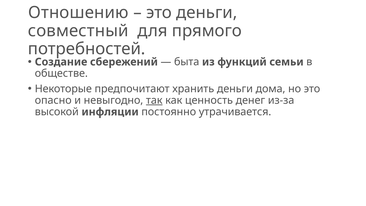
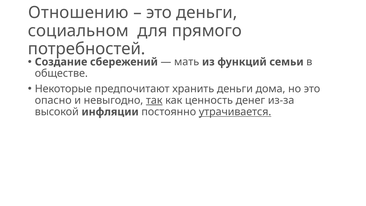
совместный: совместный -> социальном
быта: быта -> мать
утрачивается underline: none -> present
